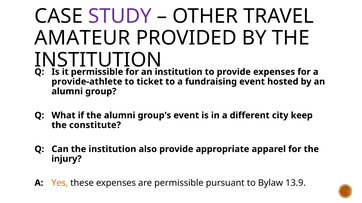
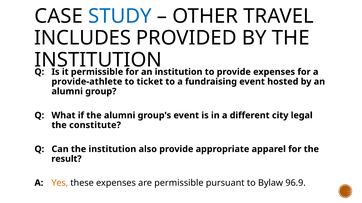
STUDY colour: purple -> blue
AMATEUR: AMATEUR -> INCLUDES
keep: keep -> legal
injury: injury -> result
13.9: 13.9 -> 96.9
